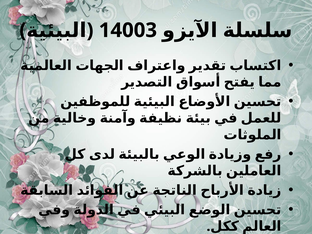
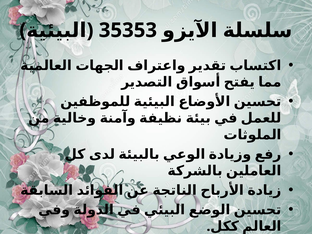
14003: 14003 -> 35353
